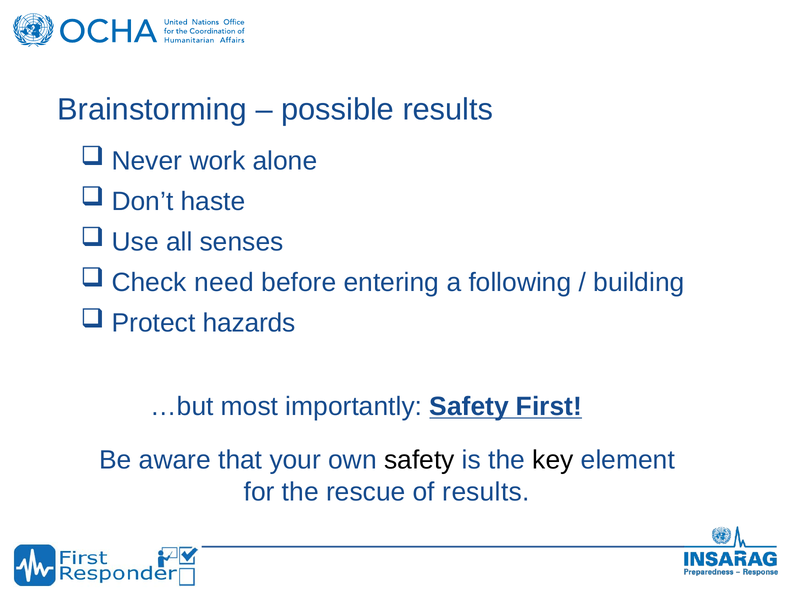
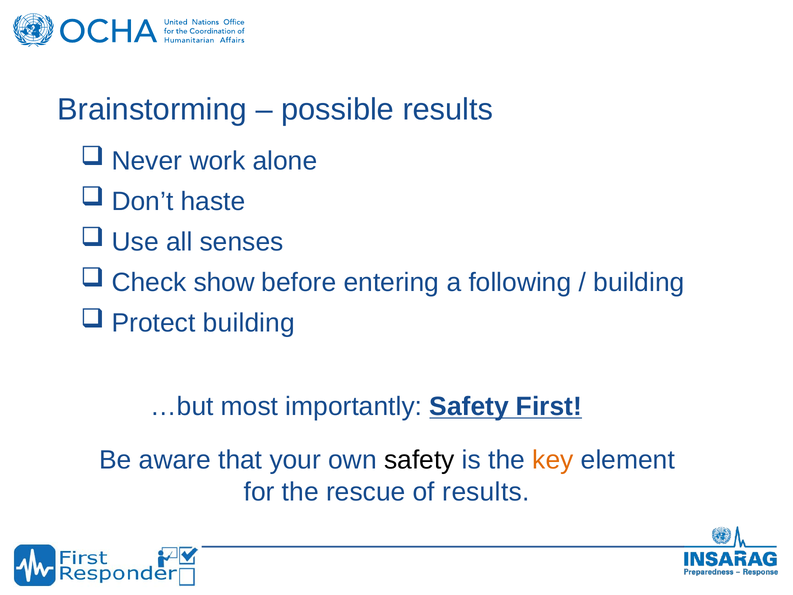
need: need -> show
Protect hazards: hazards -> building
key colour: black -> orange
